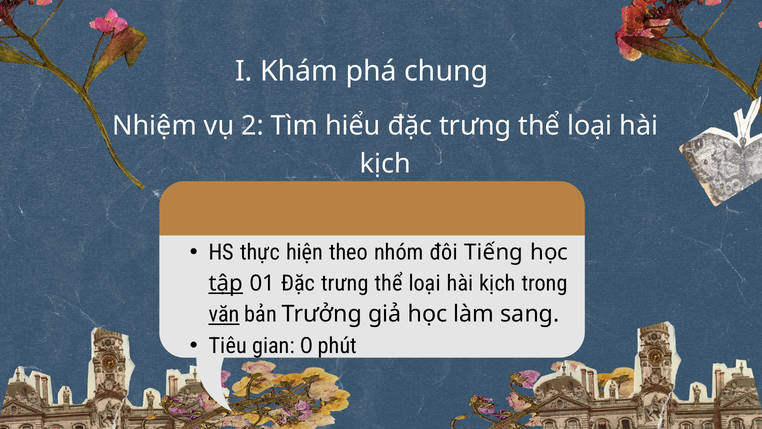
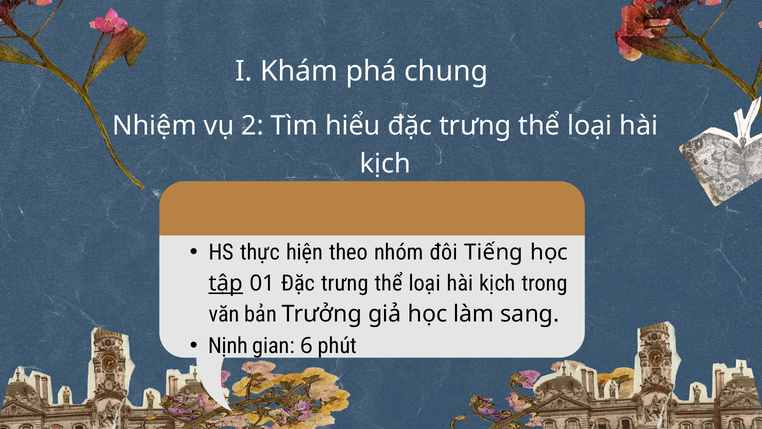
văn underline: present -> none
Tiêu: Tiêu -> Nịnh
0: 0 -> 6
